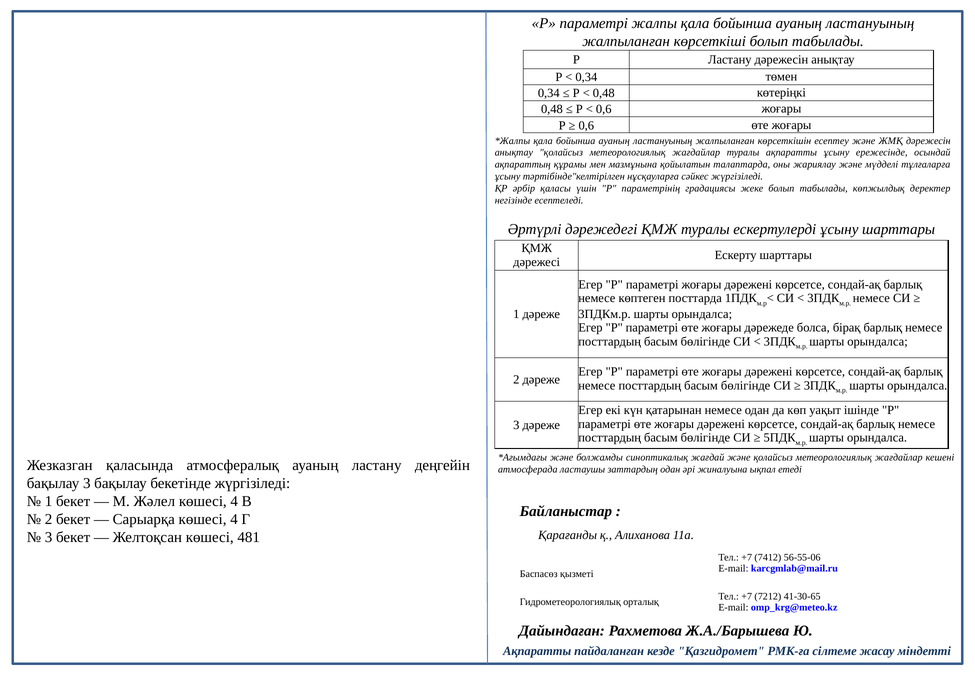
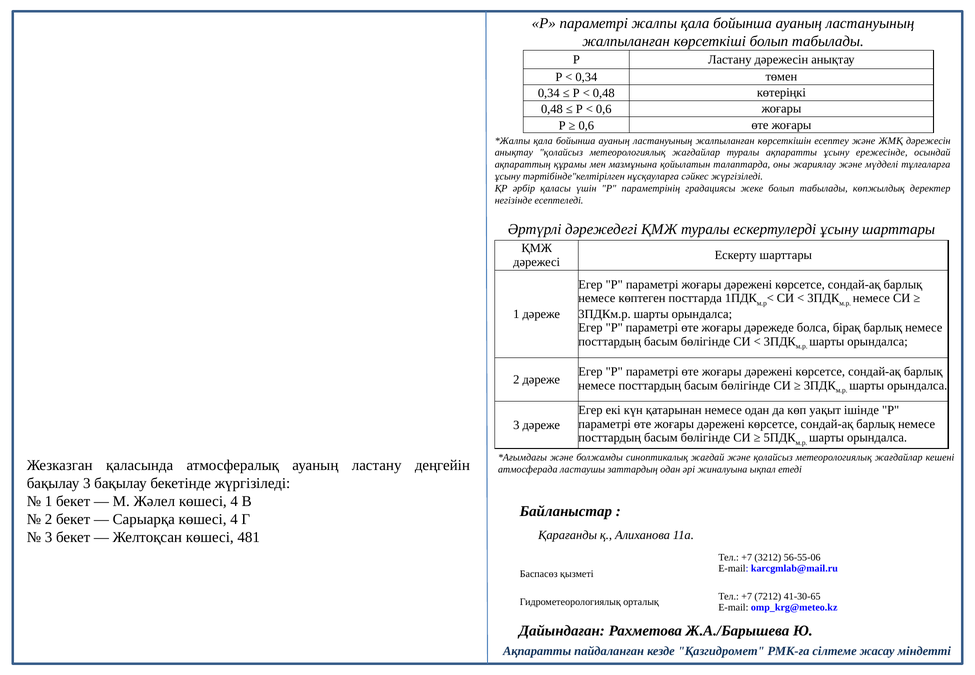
7412: 7412 -> 3212
